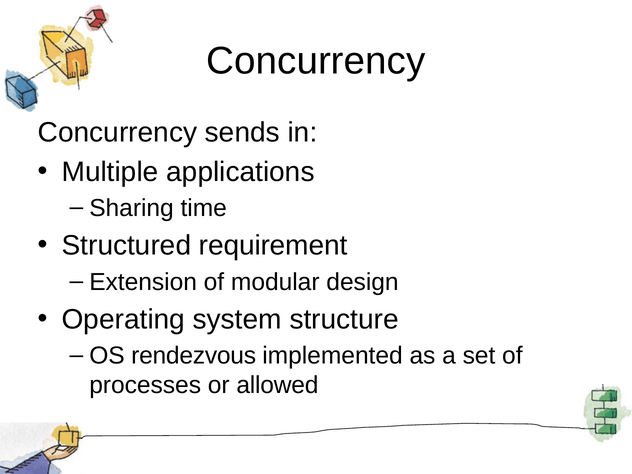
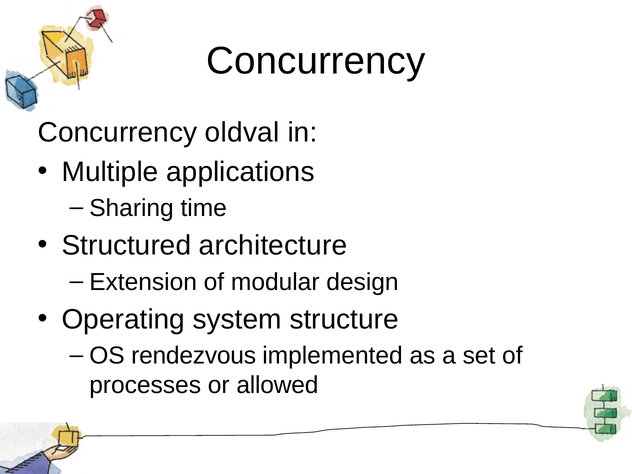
sends: sends -> oldval
requirement: requirement -> architecture
